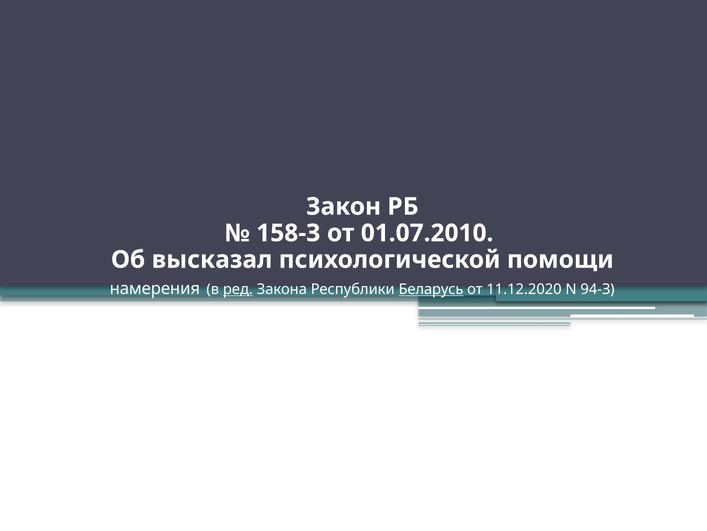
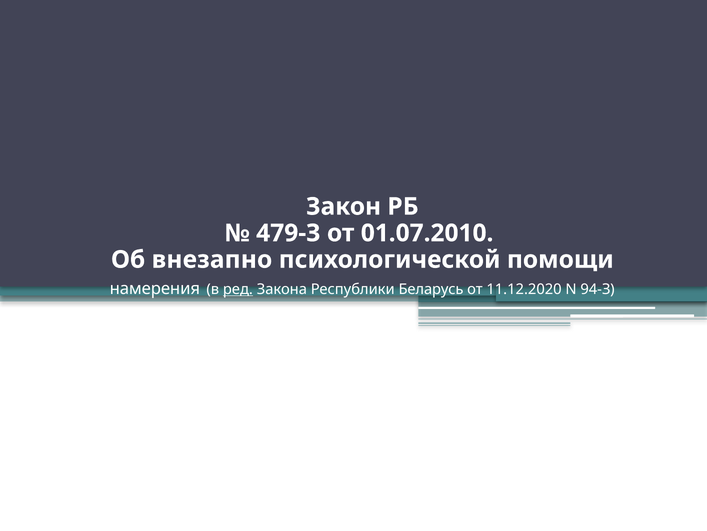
158-З: 158-З -> 479-З
высказал: высказал -> внезапно
Беларусь underline: present -> none
